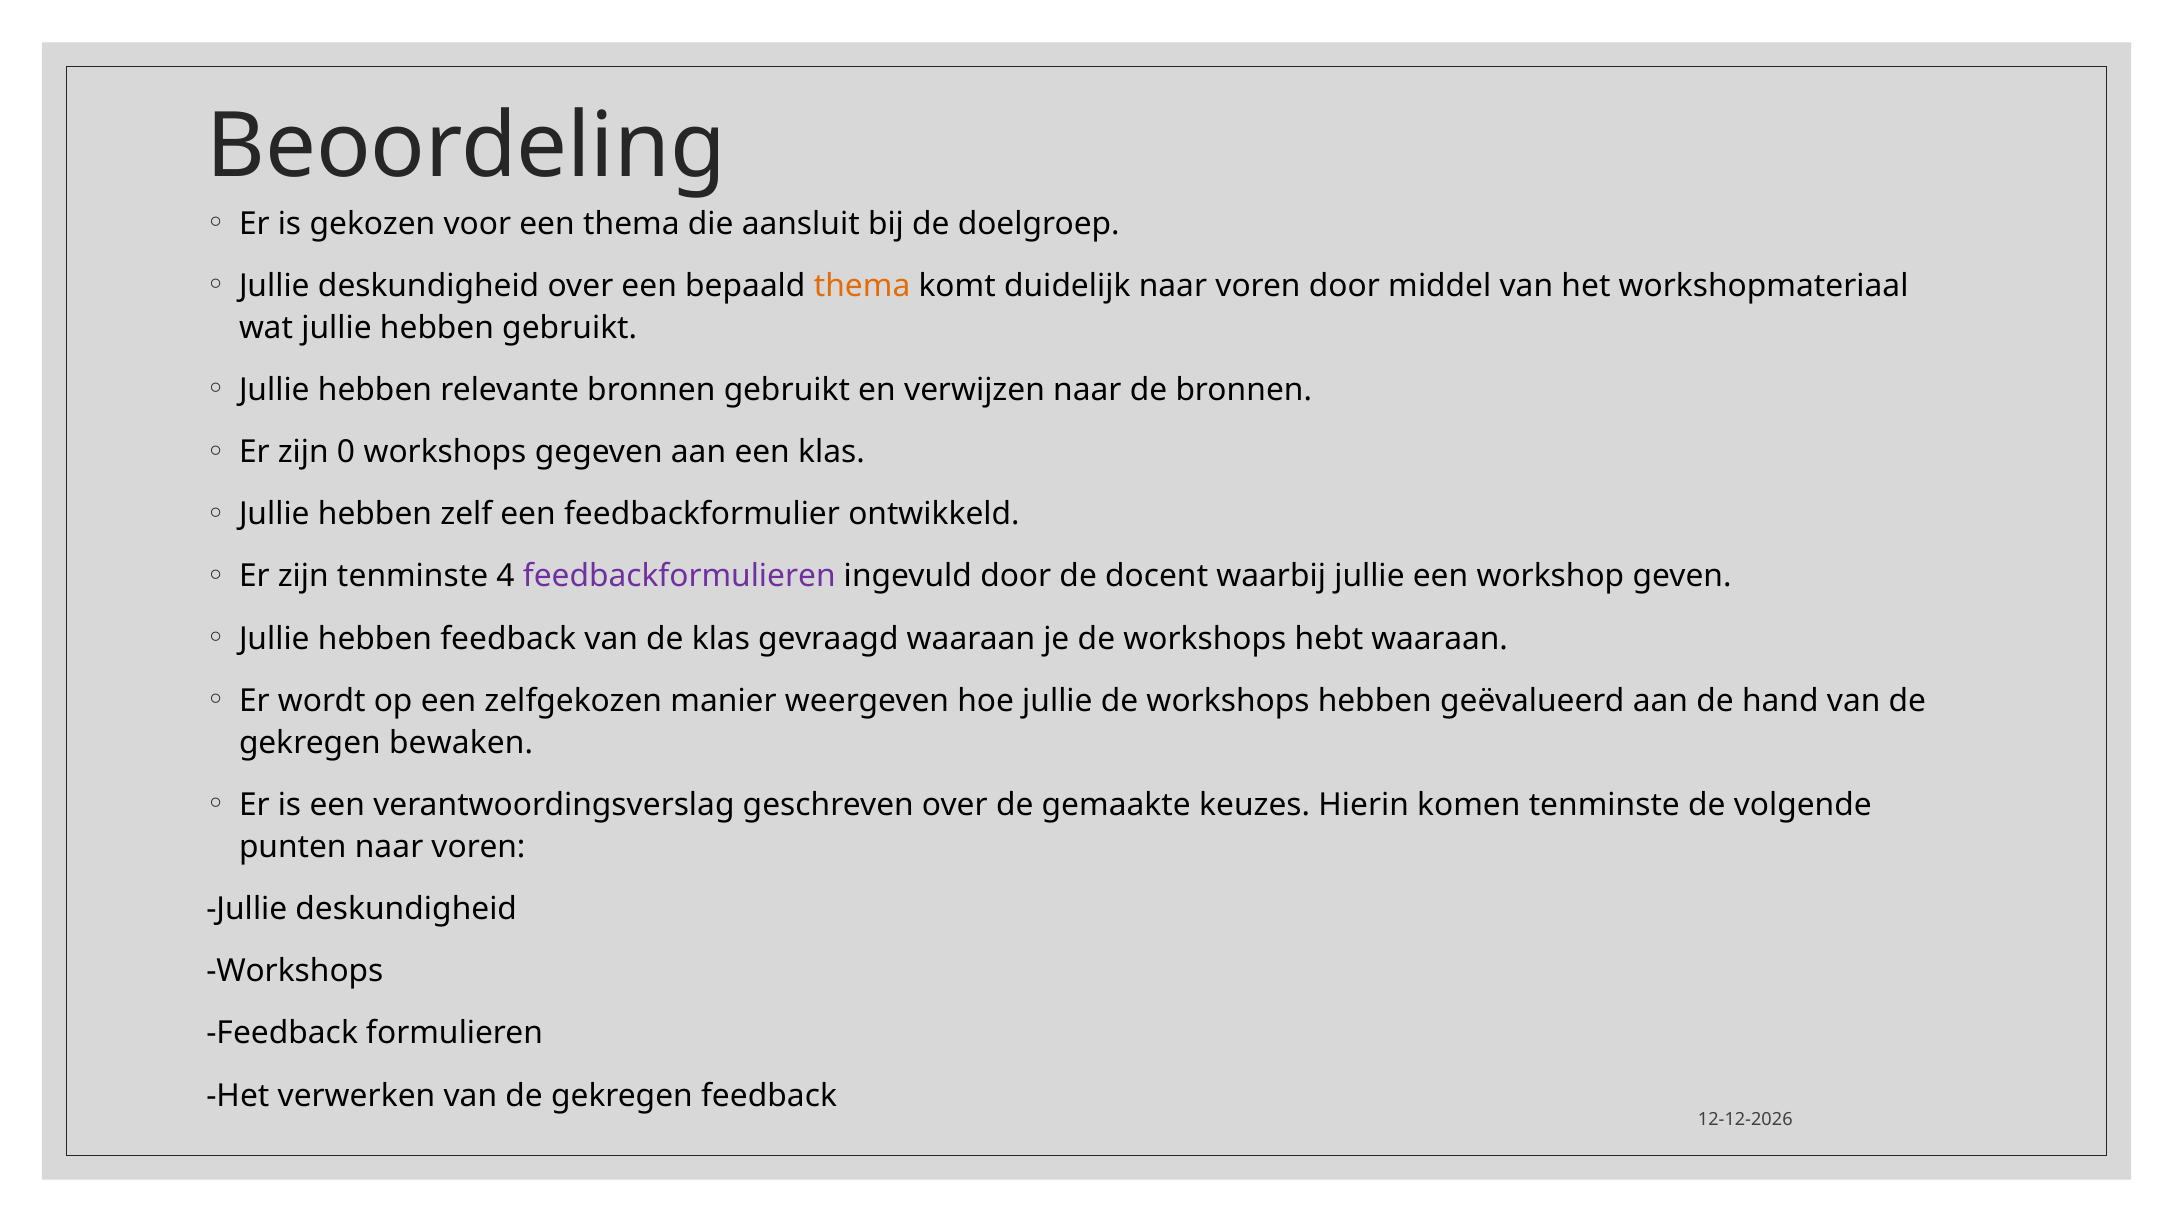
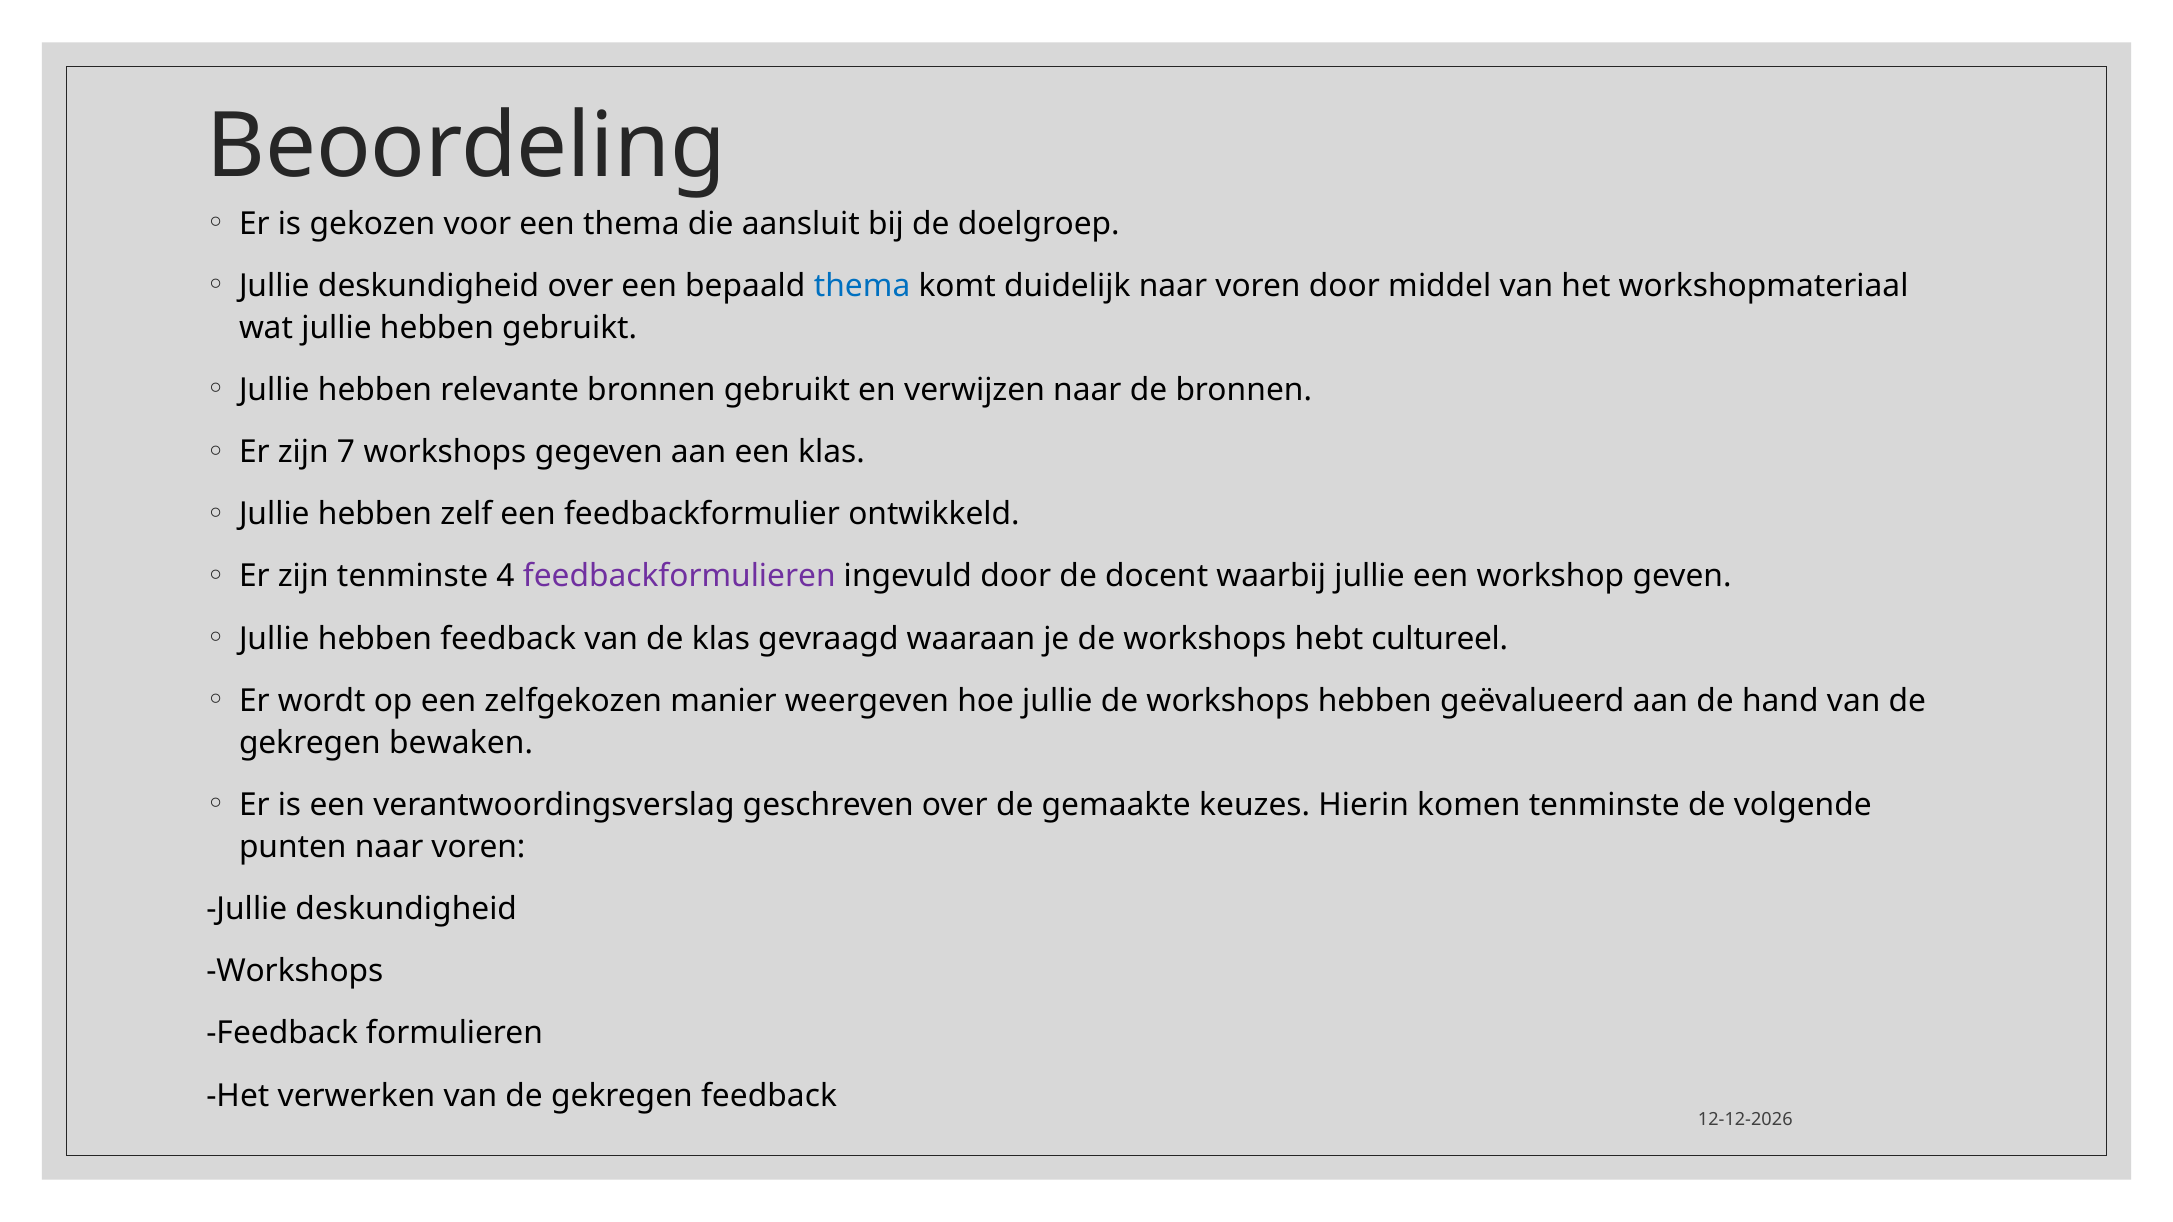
thema at (862, 286) colour: orange -> blue
0: 0 -> 7
hebt waaraan: waaraan -> cultureel
